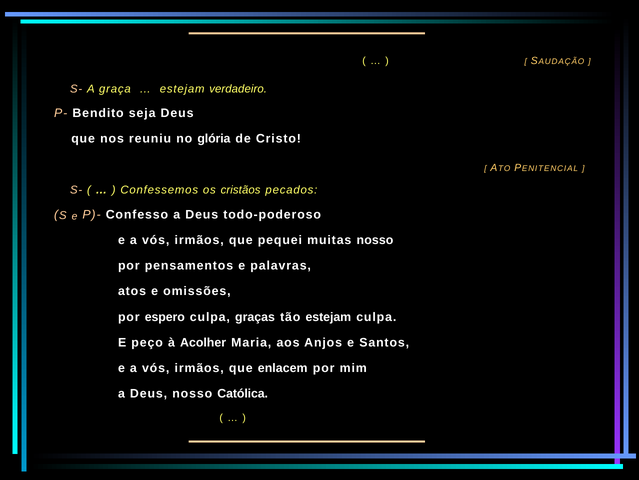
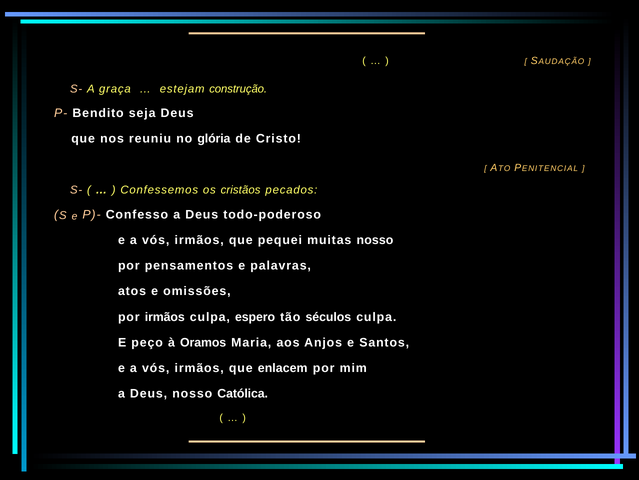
verdadeiro: verdadeiro -> construção
por espero: espero -> irmãos
graças: graças -> espero
tão estejam: estejam -> séculos
Acolher: Acolher -> Oramos
